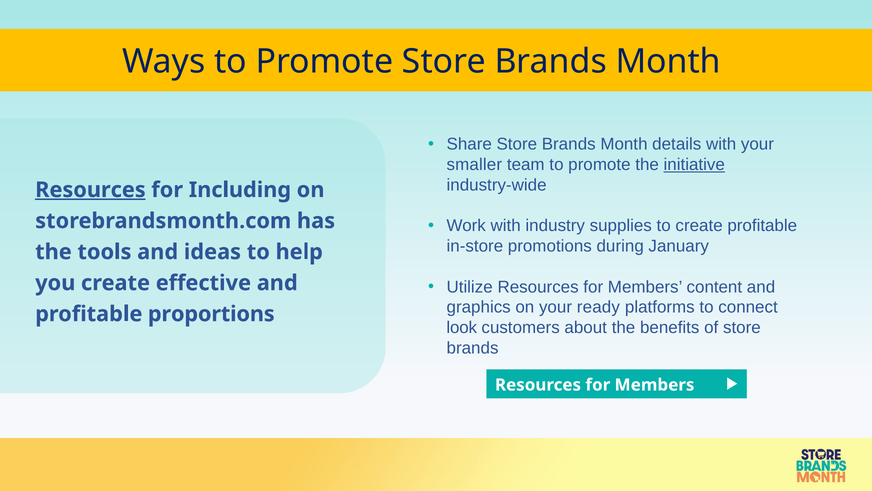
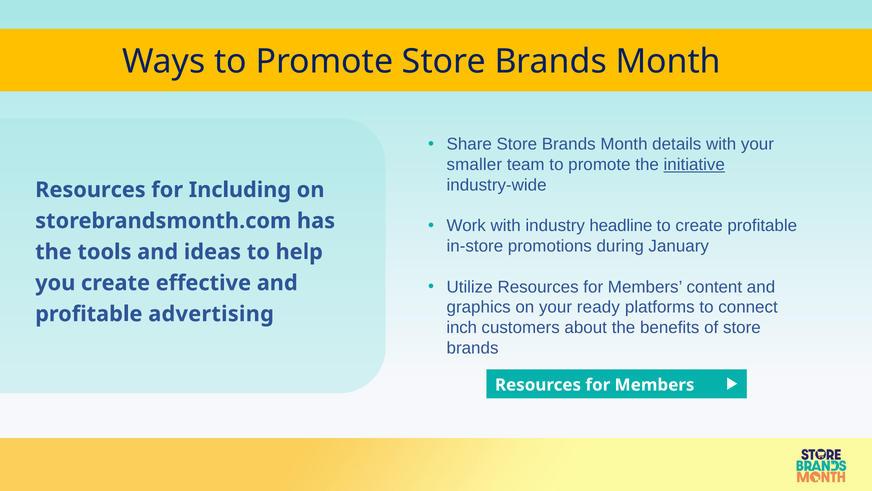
Resources at (90, 190) underline: present -> none
supplies: supplies -> headline
proportions: proportions -> advertising
look: look -> inch
